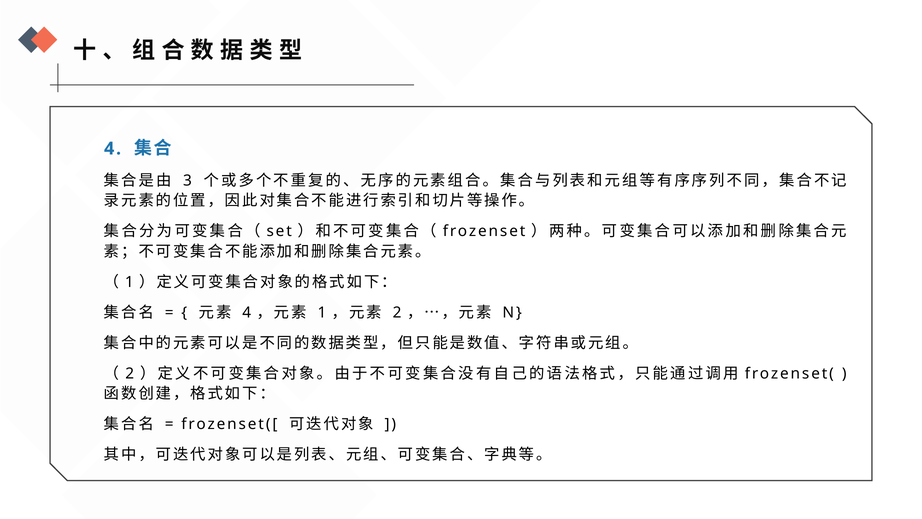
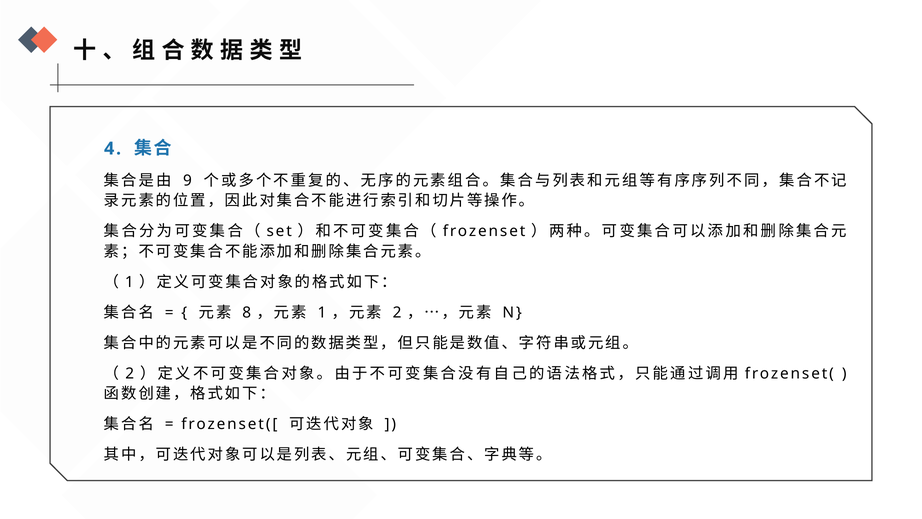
3: 3 -> 9
4 at (247, 312): 4 -> 8
